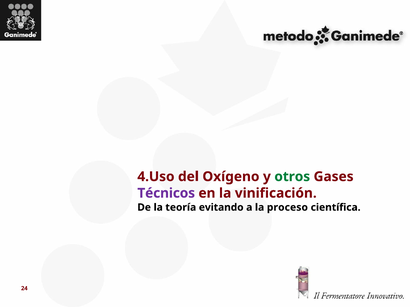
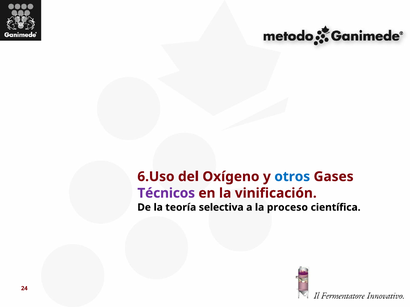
4.Uso: 4.Uso -> 6.Uso
otros colour: green -> blue
evitando: evitando -> selectiva
